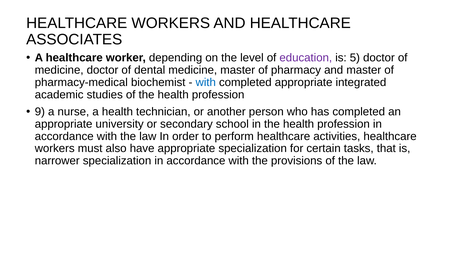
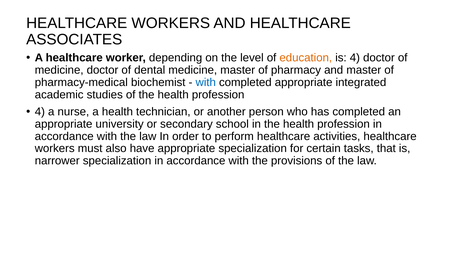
education colour: purple -> orange
is 5: 5 -> 4
9 at (40, 112): 9 -> 4
